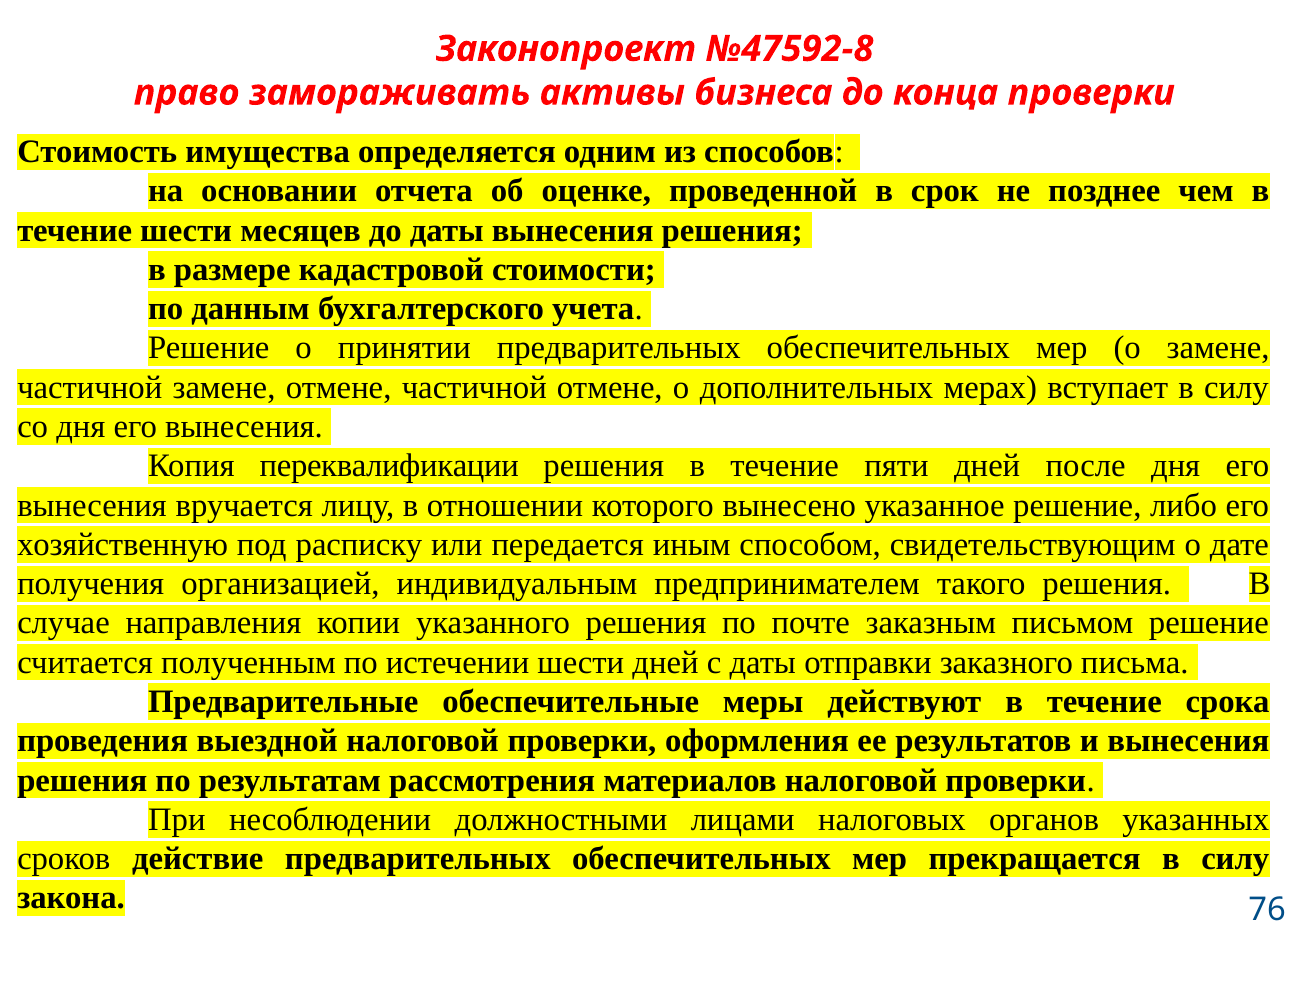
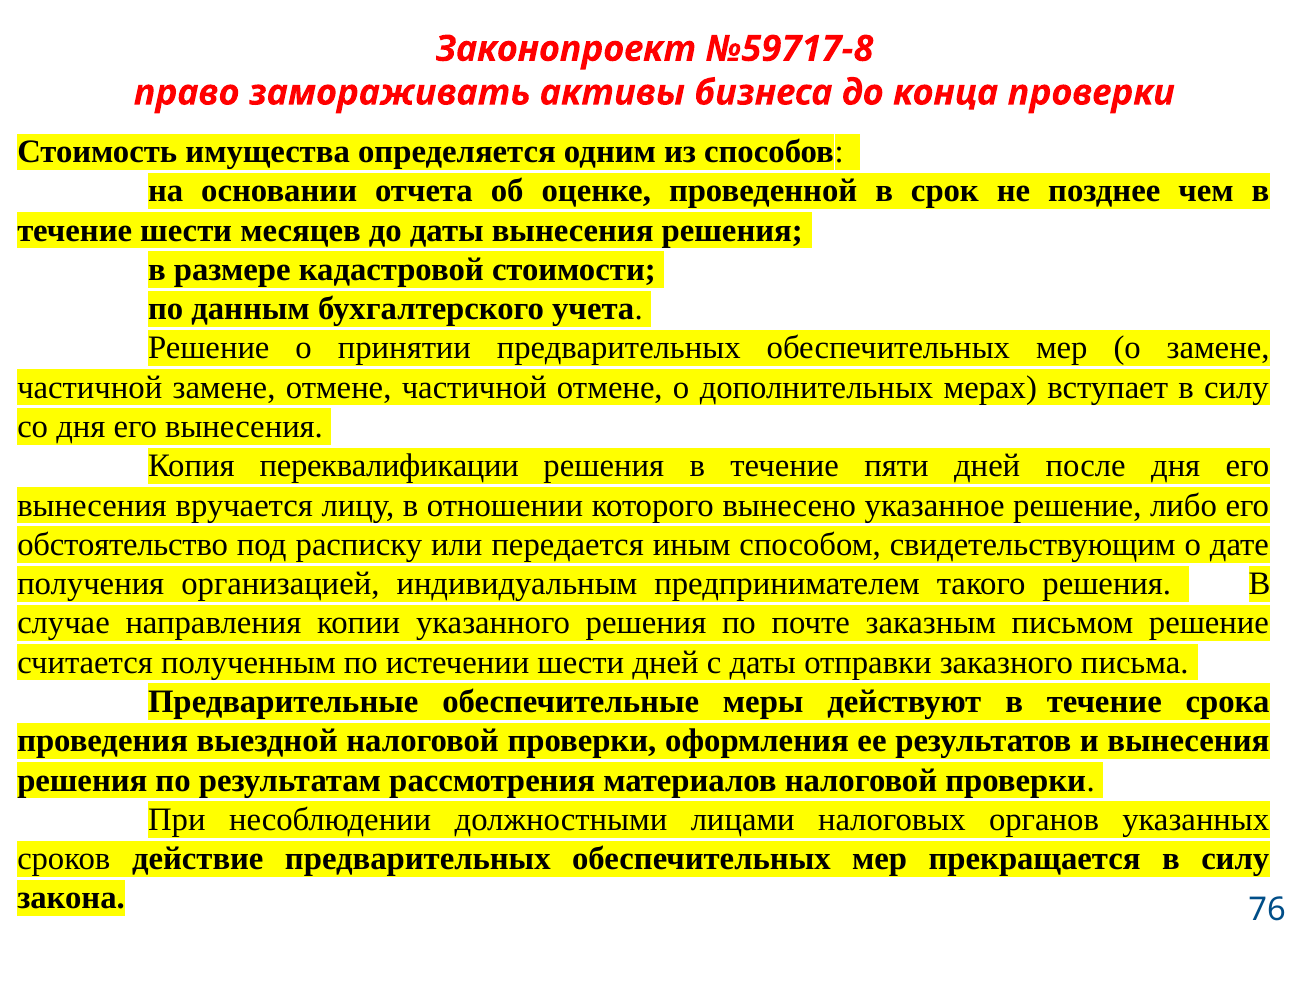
№47592-8: №47592-8 -> №59717-8
хозяйственную: хозяйственную -> обстоятельство
